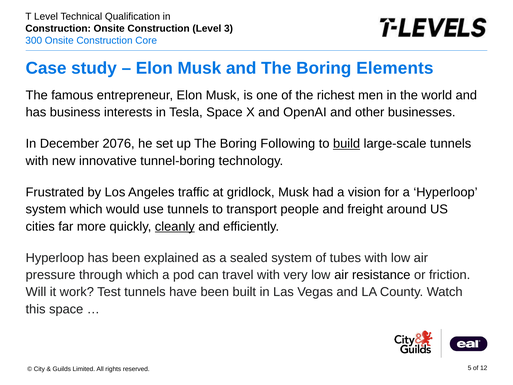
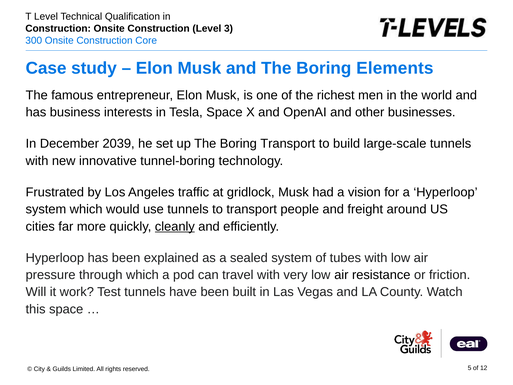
2076: 2076 -> 2039
Boring Following: Following -> Transport
build underline: present -> none
